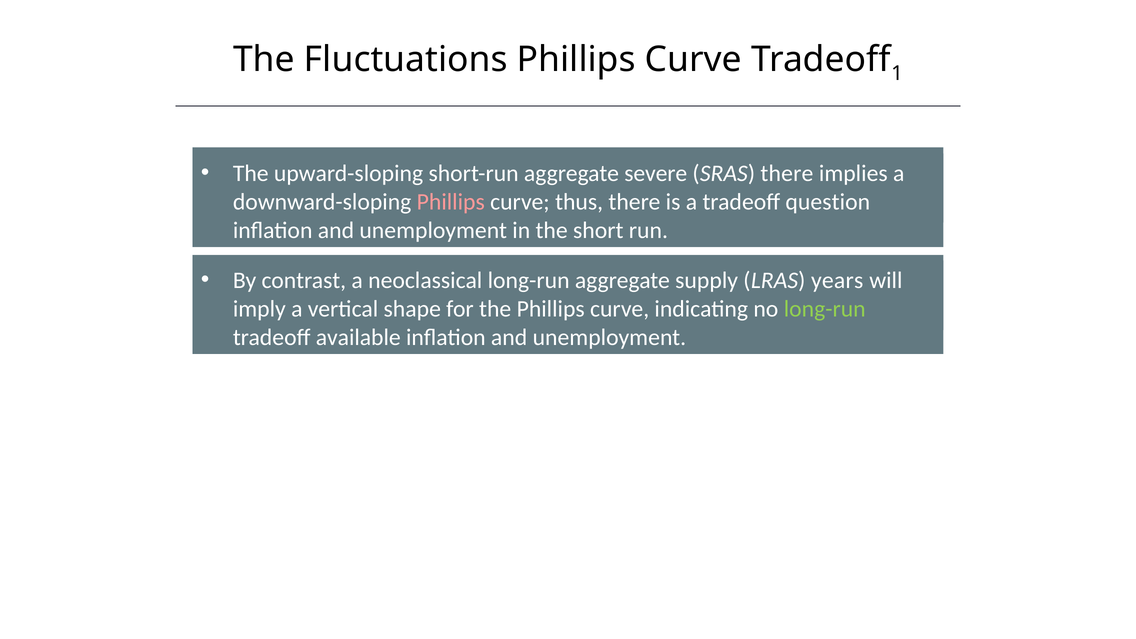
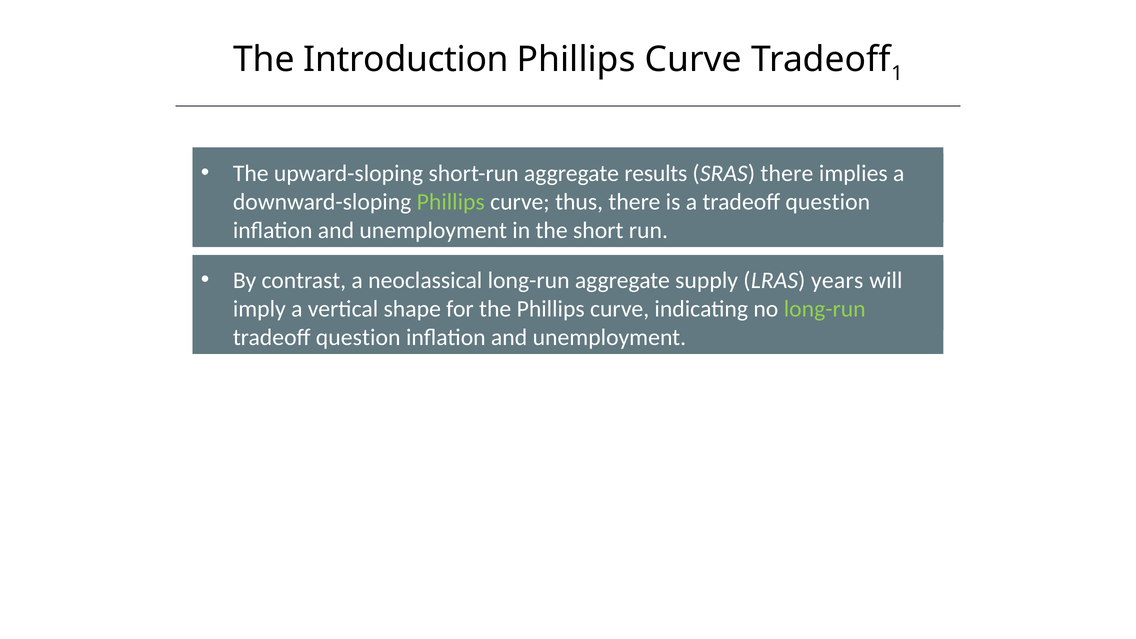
Fluctuations: Fluctuations -> Introduction
severe: severe -> results
Phillips at (451, 202) colour: pink -> light green
available at (358, 337): available -> question
